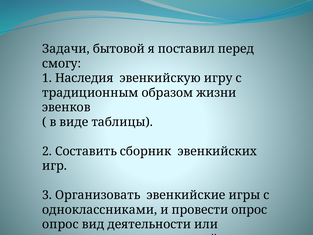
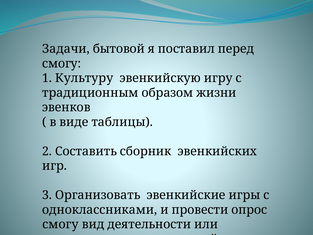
Наследия: Наследия -> Культуру
опрос at (60, 224): опрос -> смогу
